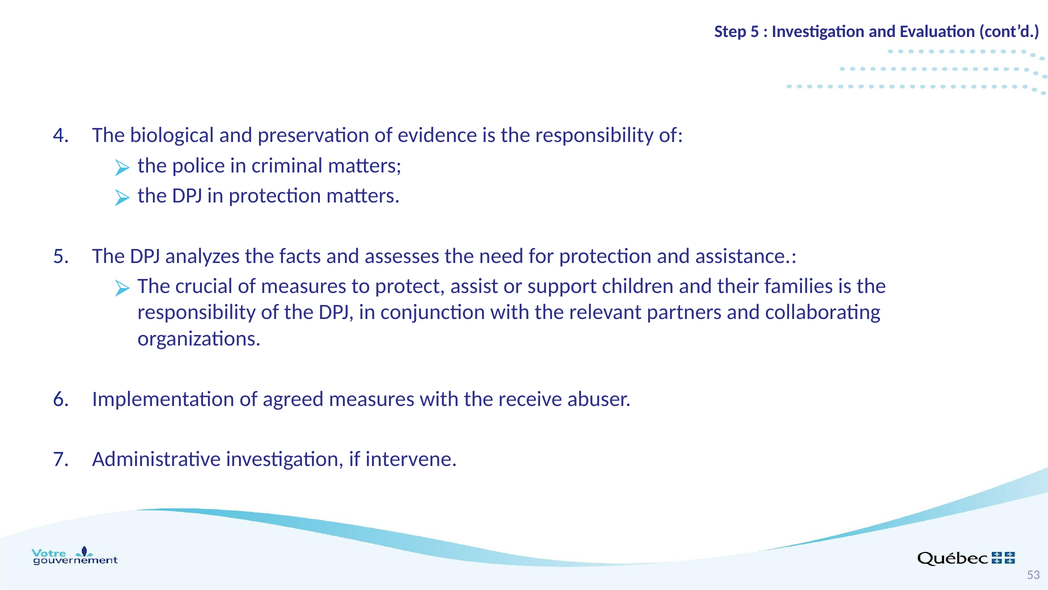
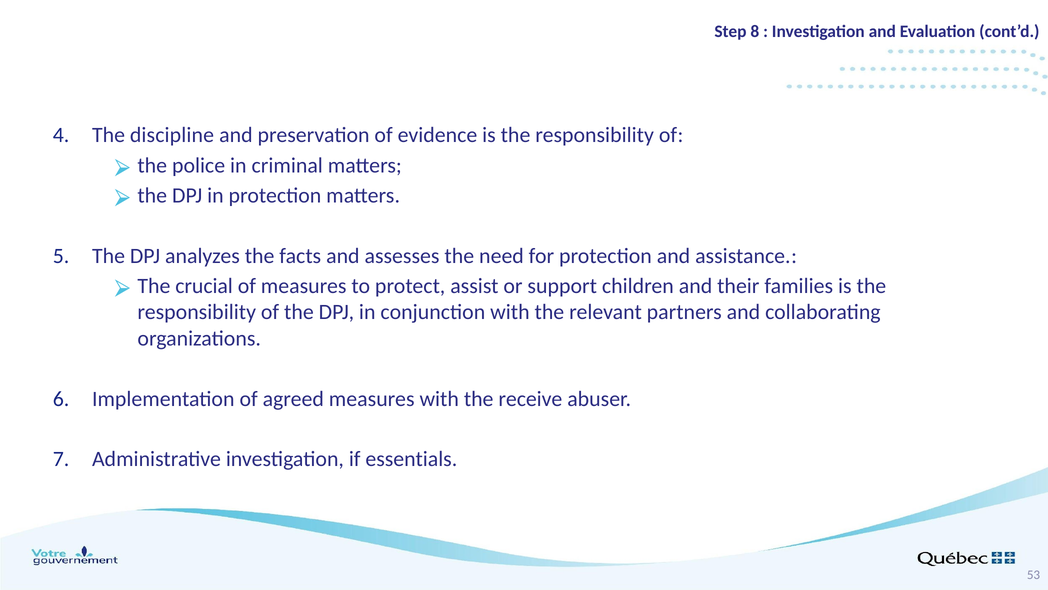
Step 5: 5 -> 8
biological: biological -> discipline
intervene: intervene -> essentials
